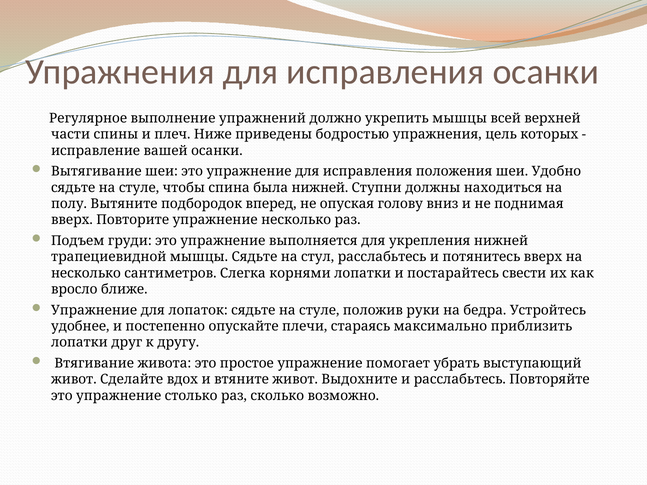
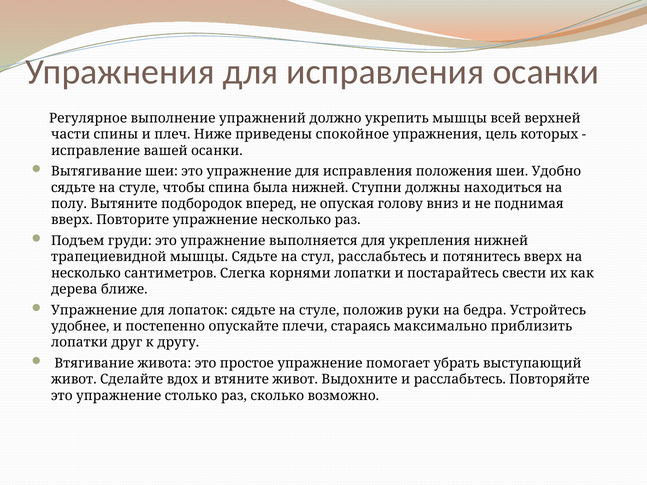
бодростью: бодростью -> спокойное
вросло: вросло -> дерева
